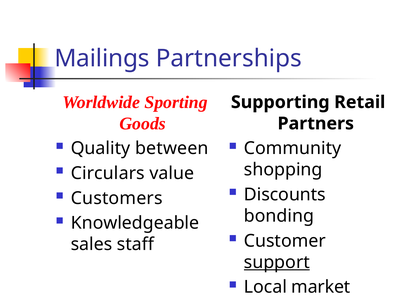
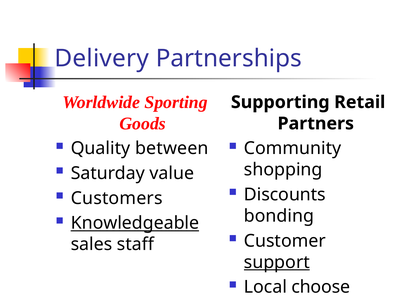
Mailings: Mailings -> Delivery
Circulars: Circulars -> Saturday
Knowledgeable underline: none -> present
Local market: market -> choose
